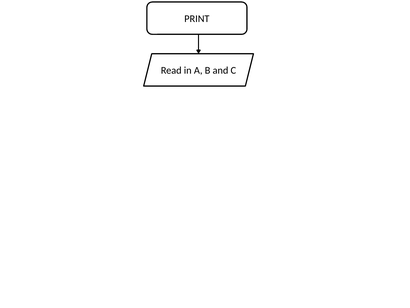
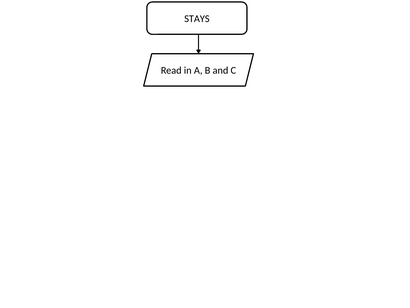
PRINT: PRINT -> STAYS
